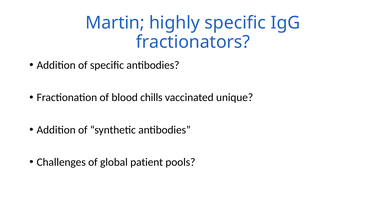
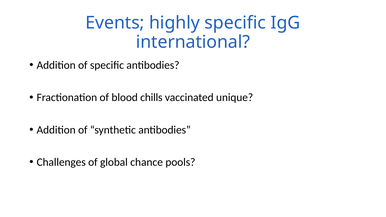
Martin: Martin -> Events
fractionators: fractionators -> international
patient: patient -> chance
